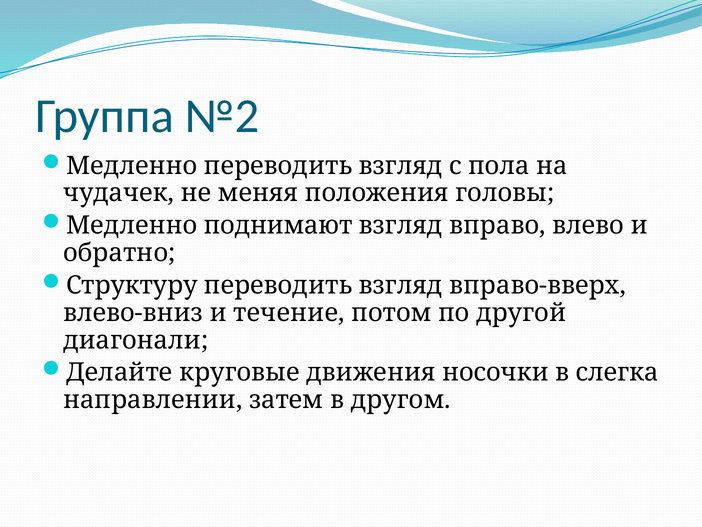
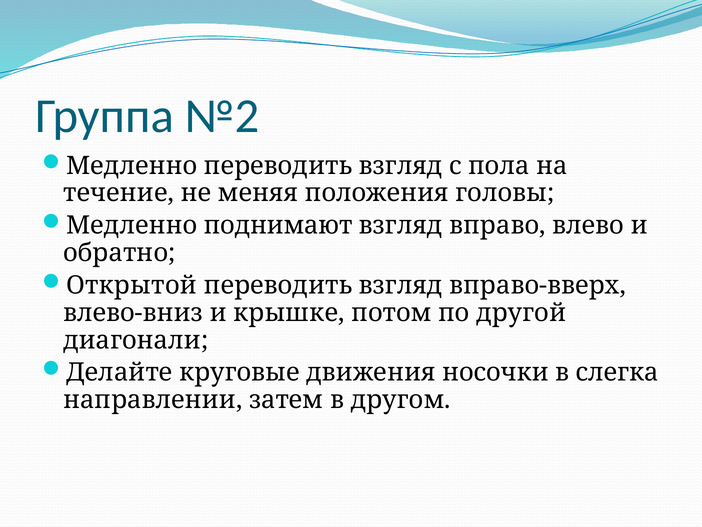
чудачек: чудачек -> течение
Структуру: Структуру -> Открытой
течение: течение -> крышке
